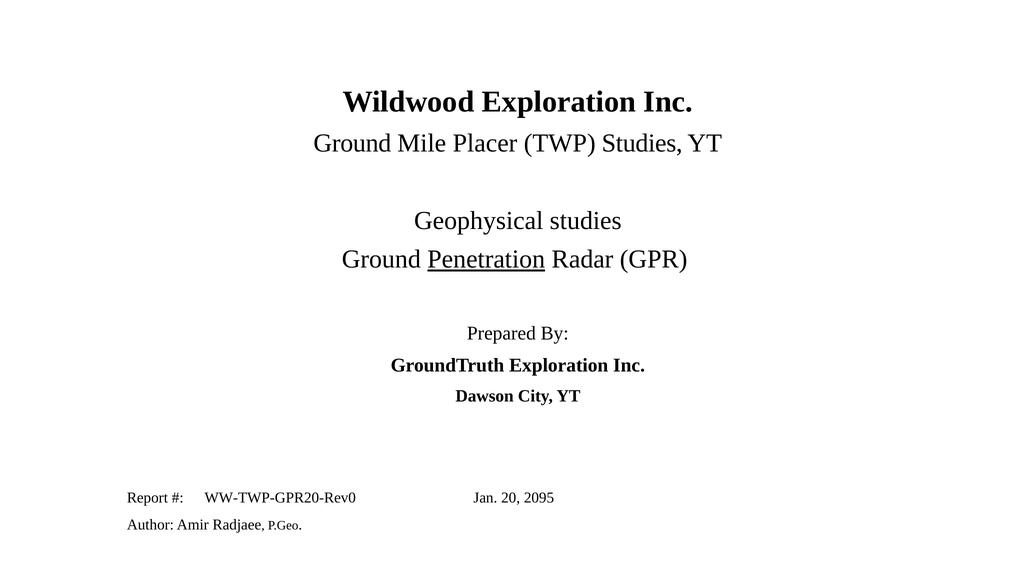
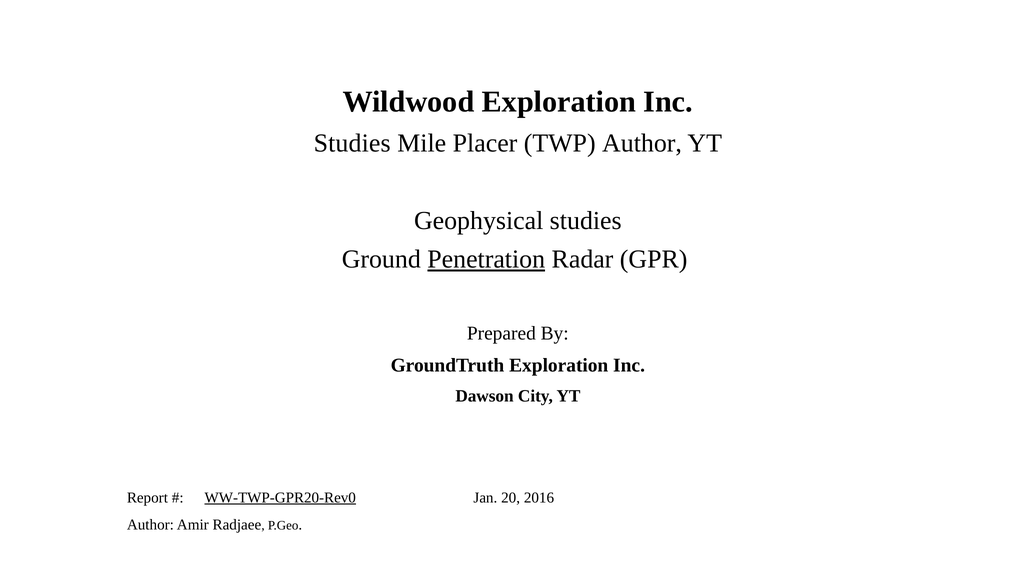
Ground at (352, 143): Ground -> Studies
TWP Studies: Studies -> Author
WW-TWP-GPR20-Rev0 underline: none -> present
2095: 2095 -> 2016
